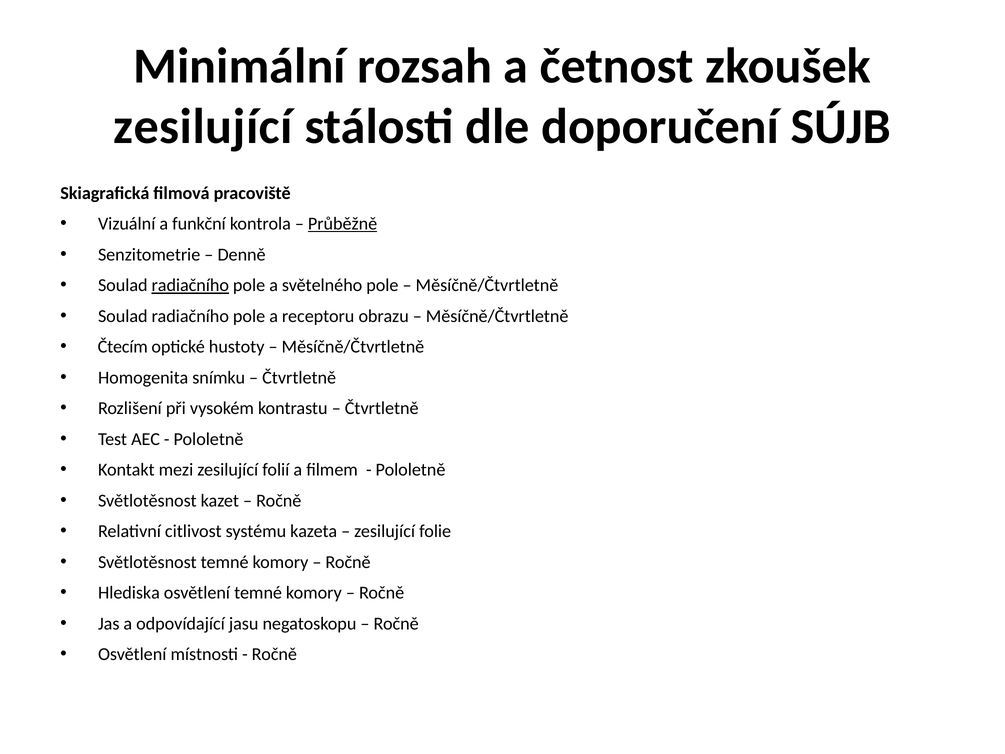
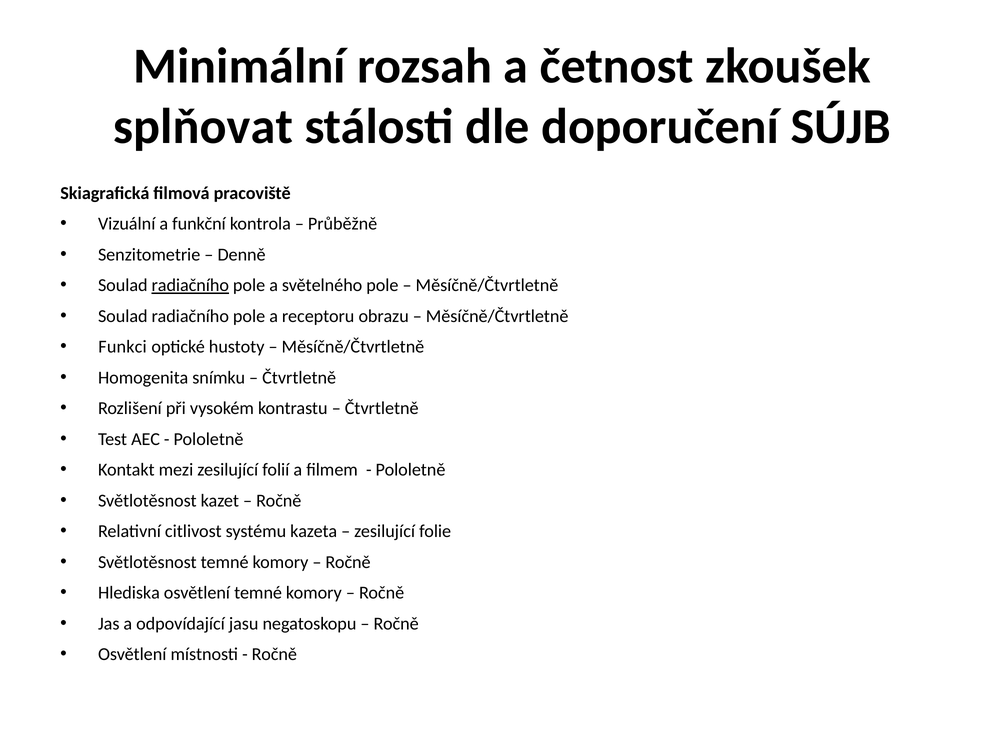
zesilující at (203, 127): zesilující -> splňovat
Průběžně underline: present -> none
Čtecím: Čtecím -> Funkci
